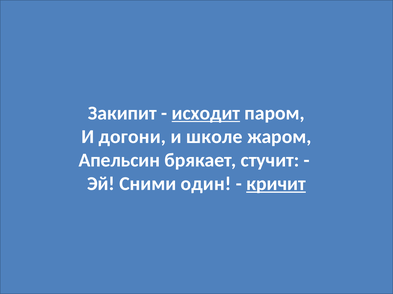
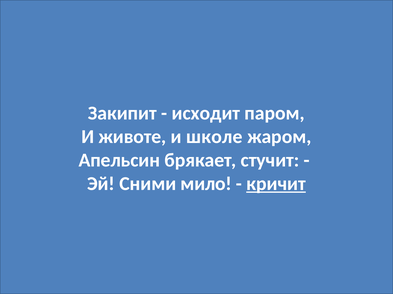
исходит underline: present -> none
догони: догони -> животе
один: один -> мило
